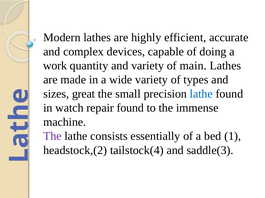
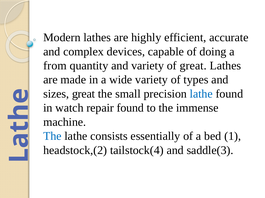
work: work -> from
of main: main -> great
The at (52, 137) colour: purple -> blue
